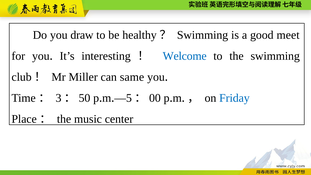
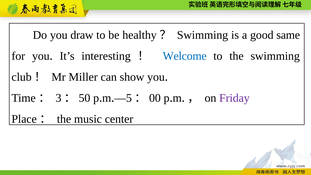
meet: meet -> same
same: same -> show
Friday colour: blue -> purple
